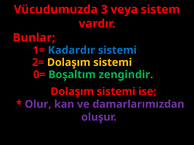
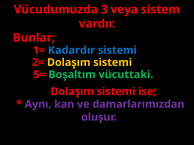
0=: 0= -> 5=
zengindir: zengindir -> vücuttaki
Olur: Olur -> Aynı
